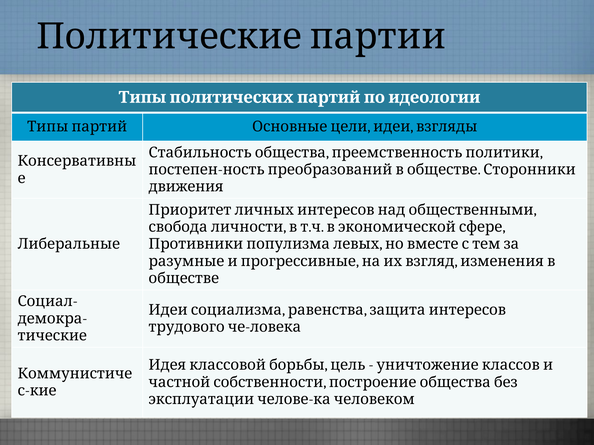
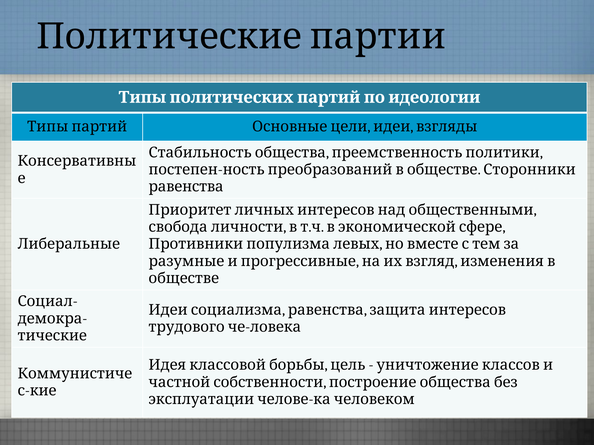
движения at (186, 187): движения -> равенства
